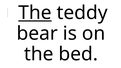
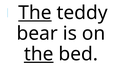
the at (39, 54) underline: none -> present
